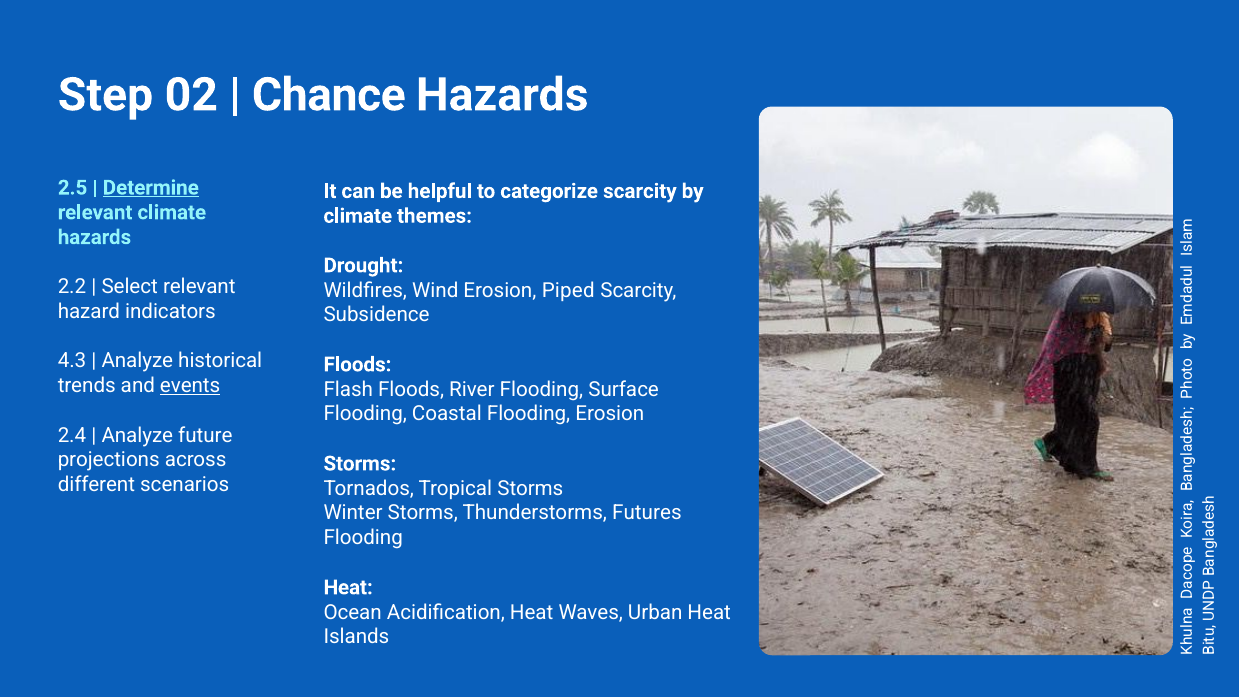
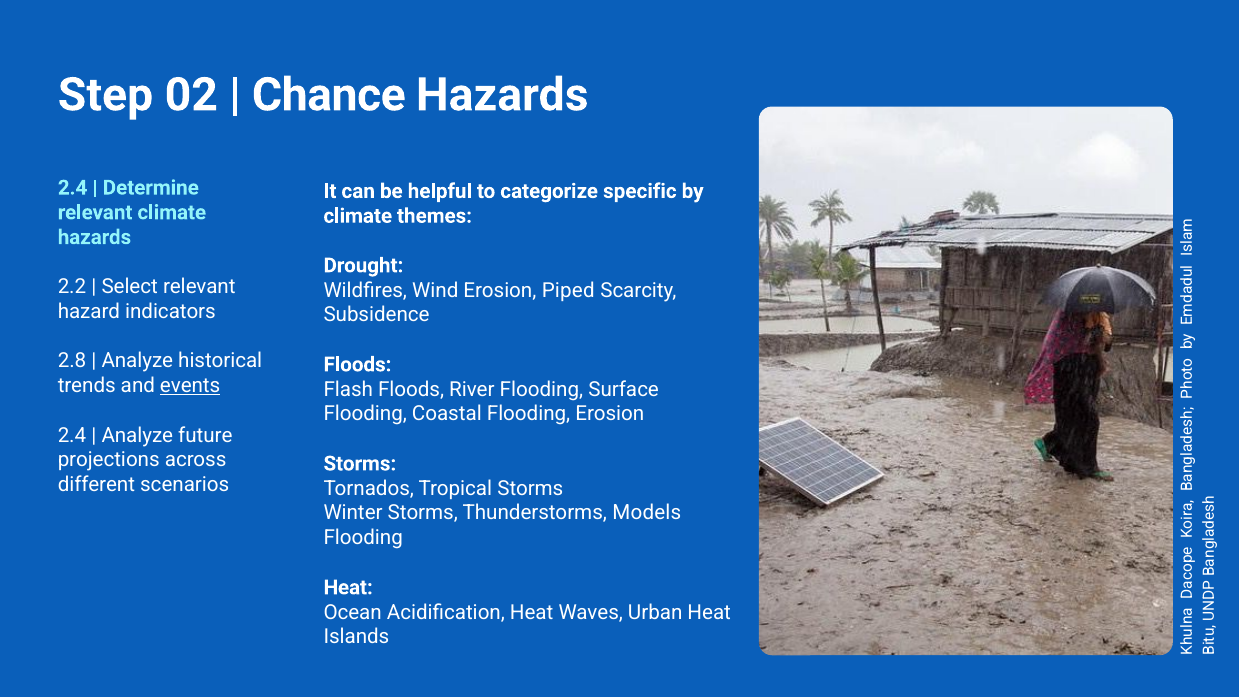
2.5 at (73, 188): 2.5 -> 2.4
Determine underline: present -> none
categorize scarcity: scarcity -> specific
4.3: 4.3 -> 2.8
Futures: Futures -> Models
